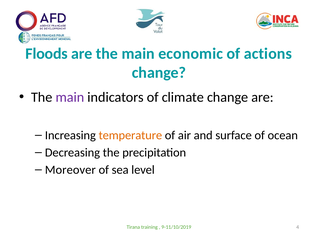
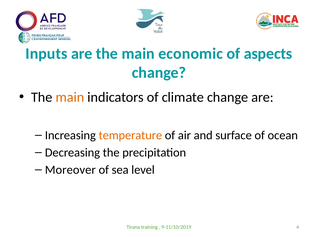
Floods: Floods -> Inputs
actions: actions -> aspects
main at (70, 97) colour: purple -> orange
